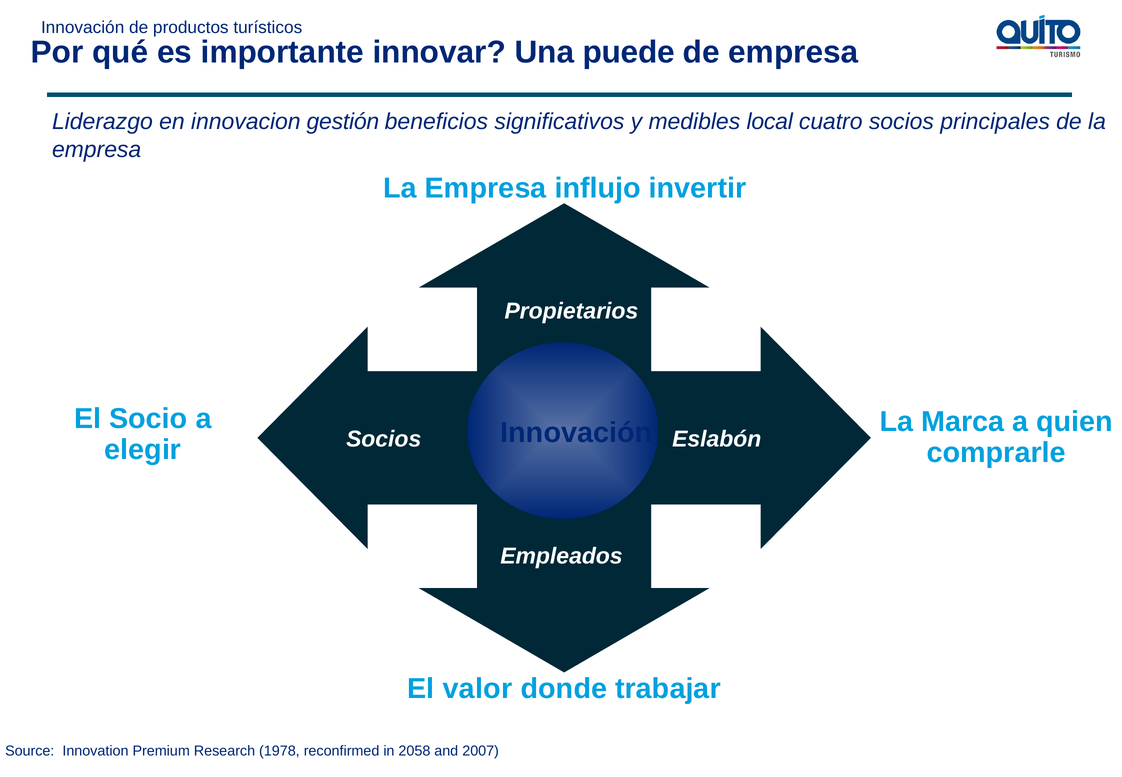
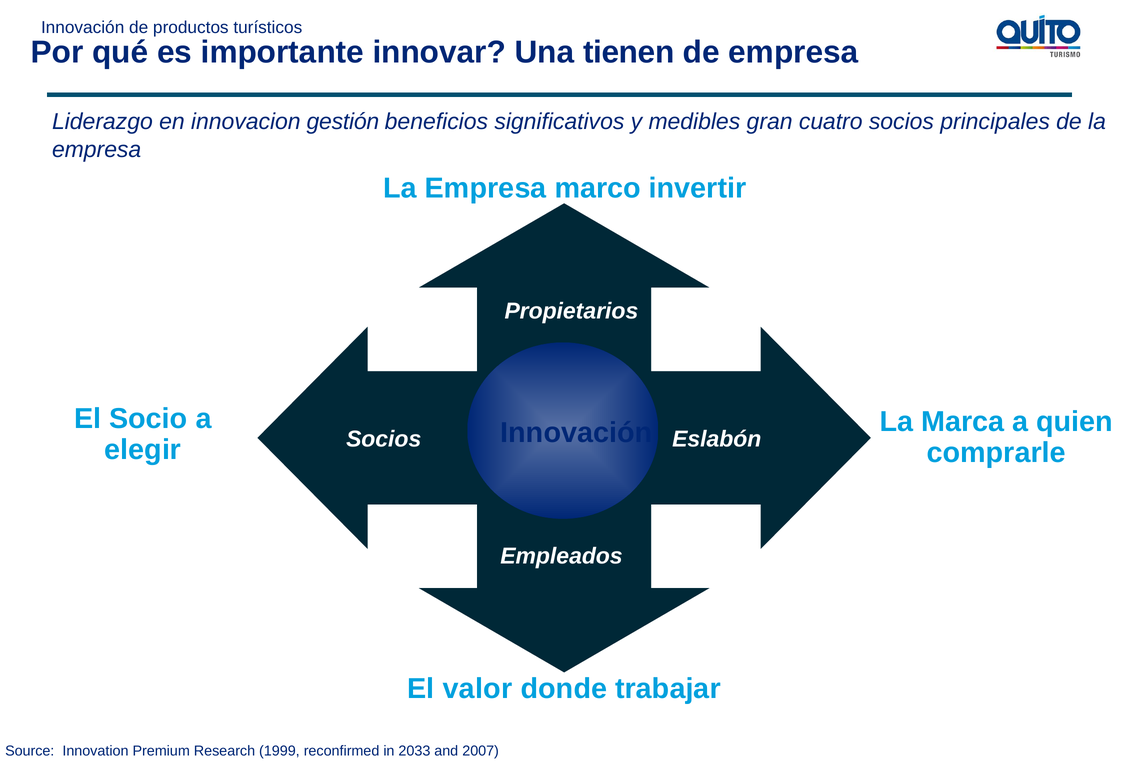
puede: puede -> tienen
local: local -> gran
influjo: influjo -> marco
1978: 1978 -> 1999
2058: 2058 -> 2033
